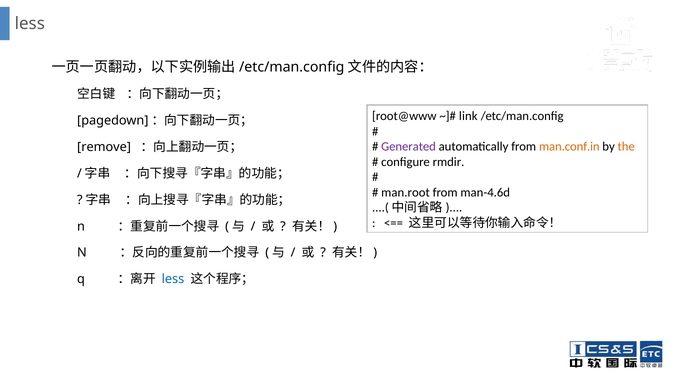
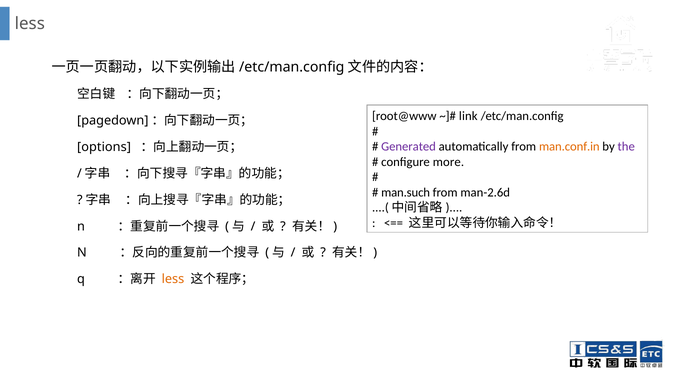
the colour: orange -> purple
remove: remove -> options
rmdir: rmdir -> more
man.root: man.root -> man.such
man-4.6d: man-4.6d -> man-2.6d
less at (173, 279) colour: blue -> orange
